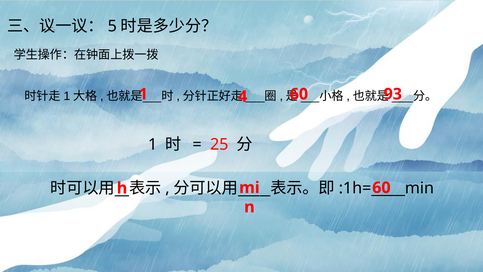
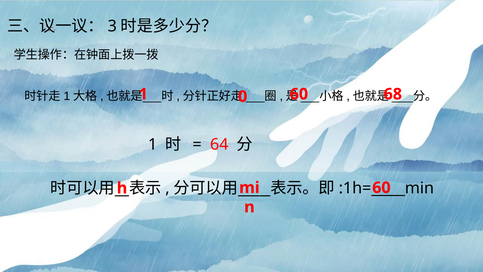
5: 5 -> 3
4: 4 -> 0
93: 93 -> 68
25: 25 -> 64
